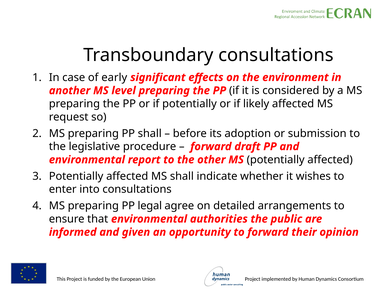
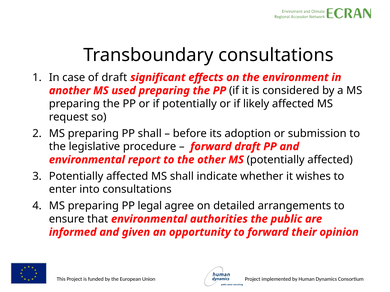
of early: early -> draft
level: level -> used
